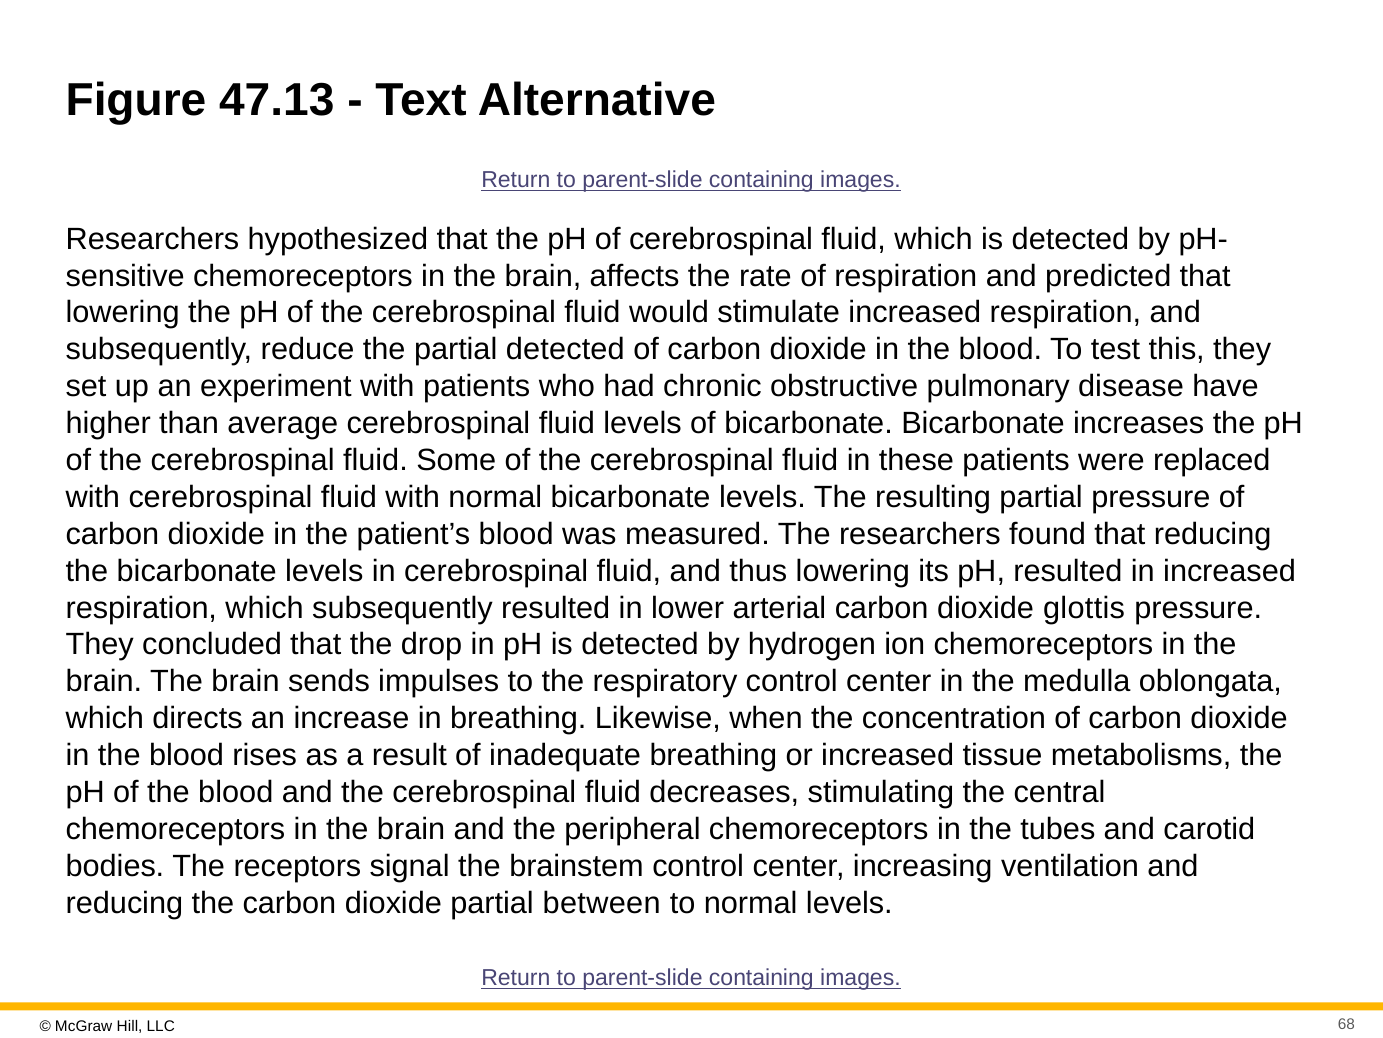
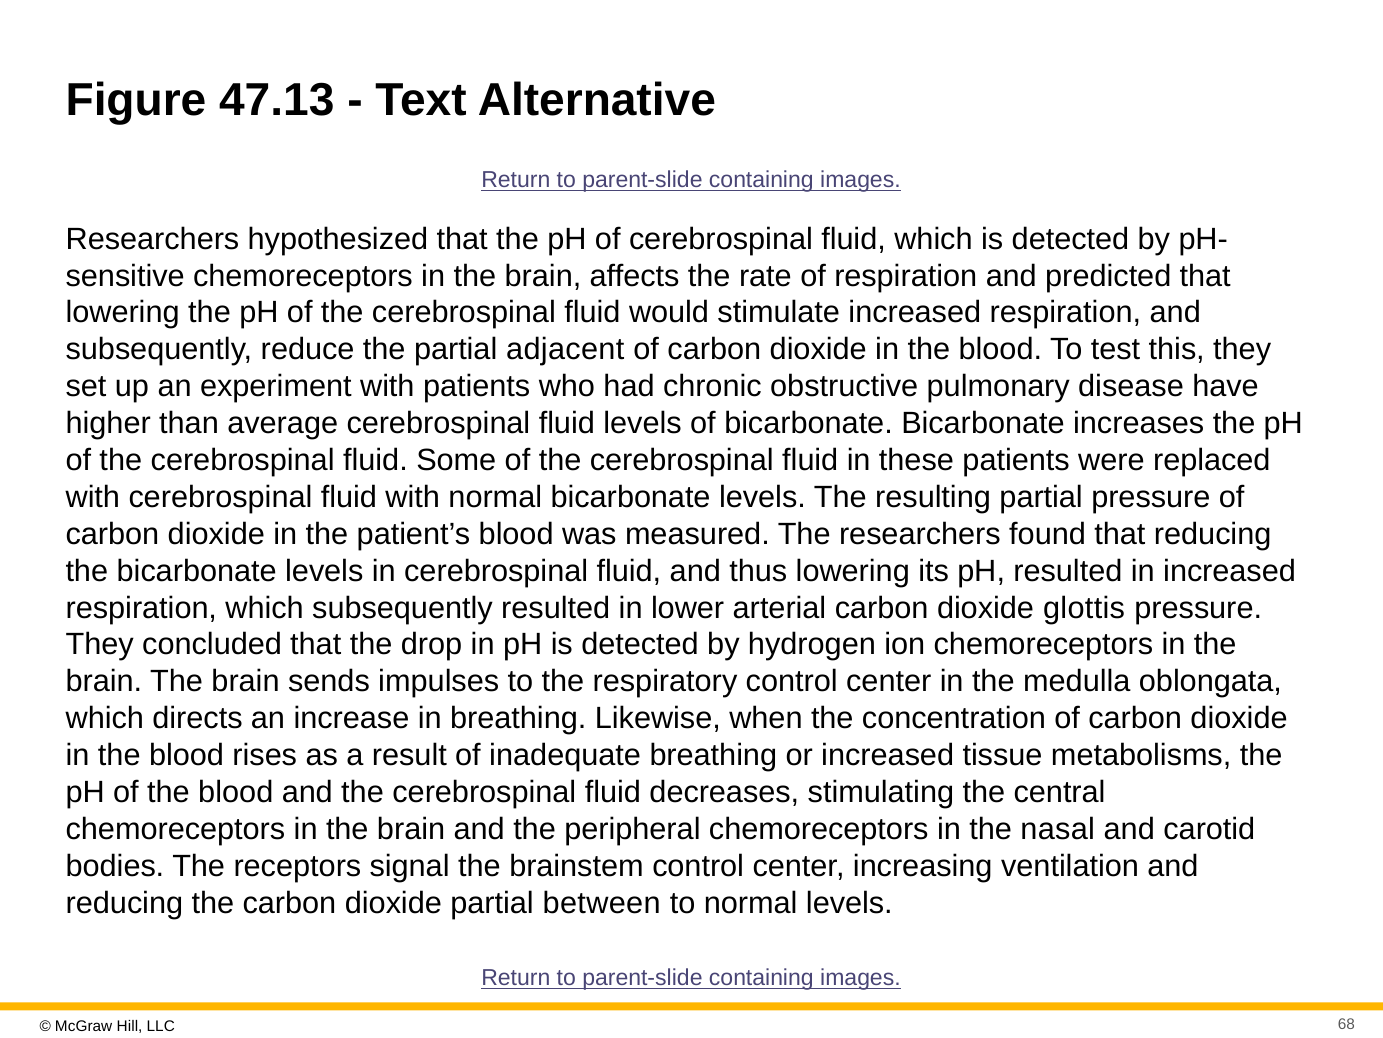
partial detected: detected -> adjacent
tubes: tubes -> nasal
